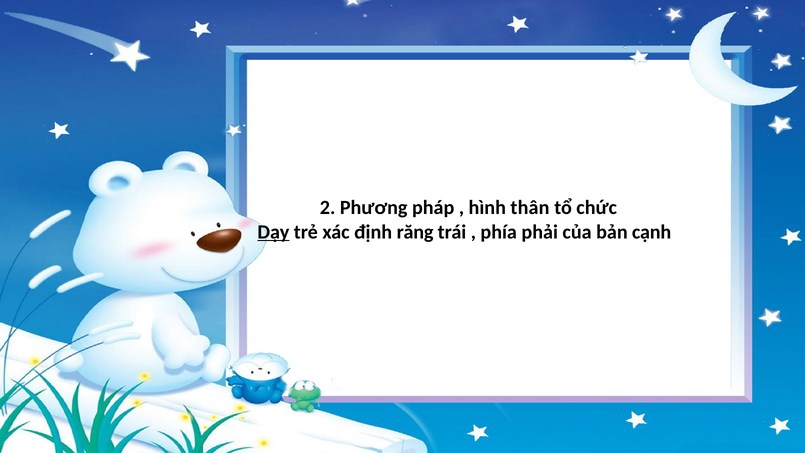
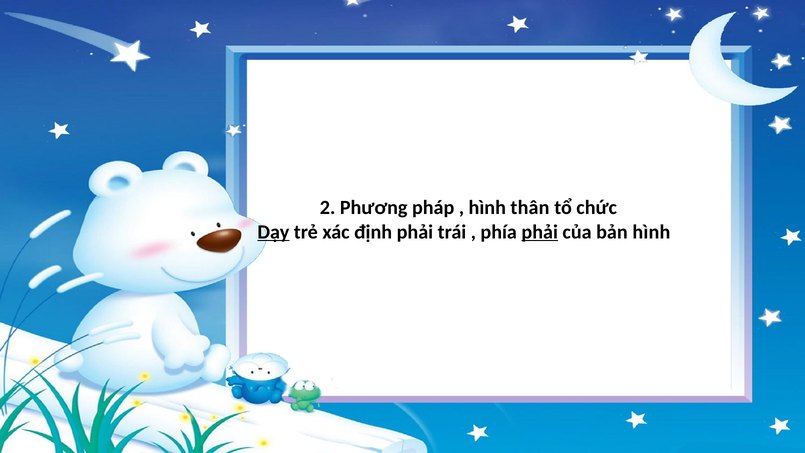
định răng: răng -> phải
phải at (540, 232) underline: none -> present
bản cạnh: cạnh -> hình
